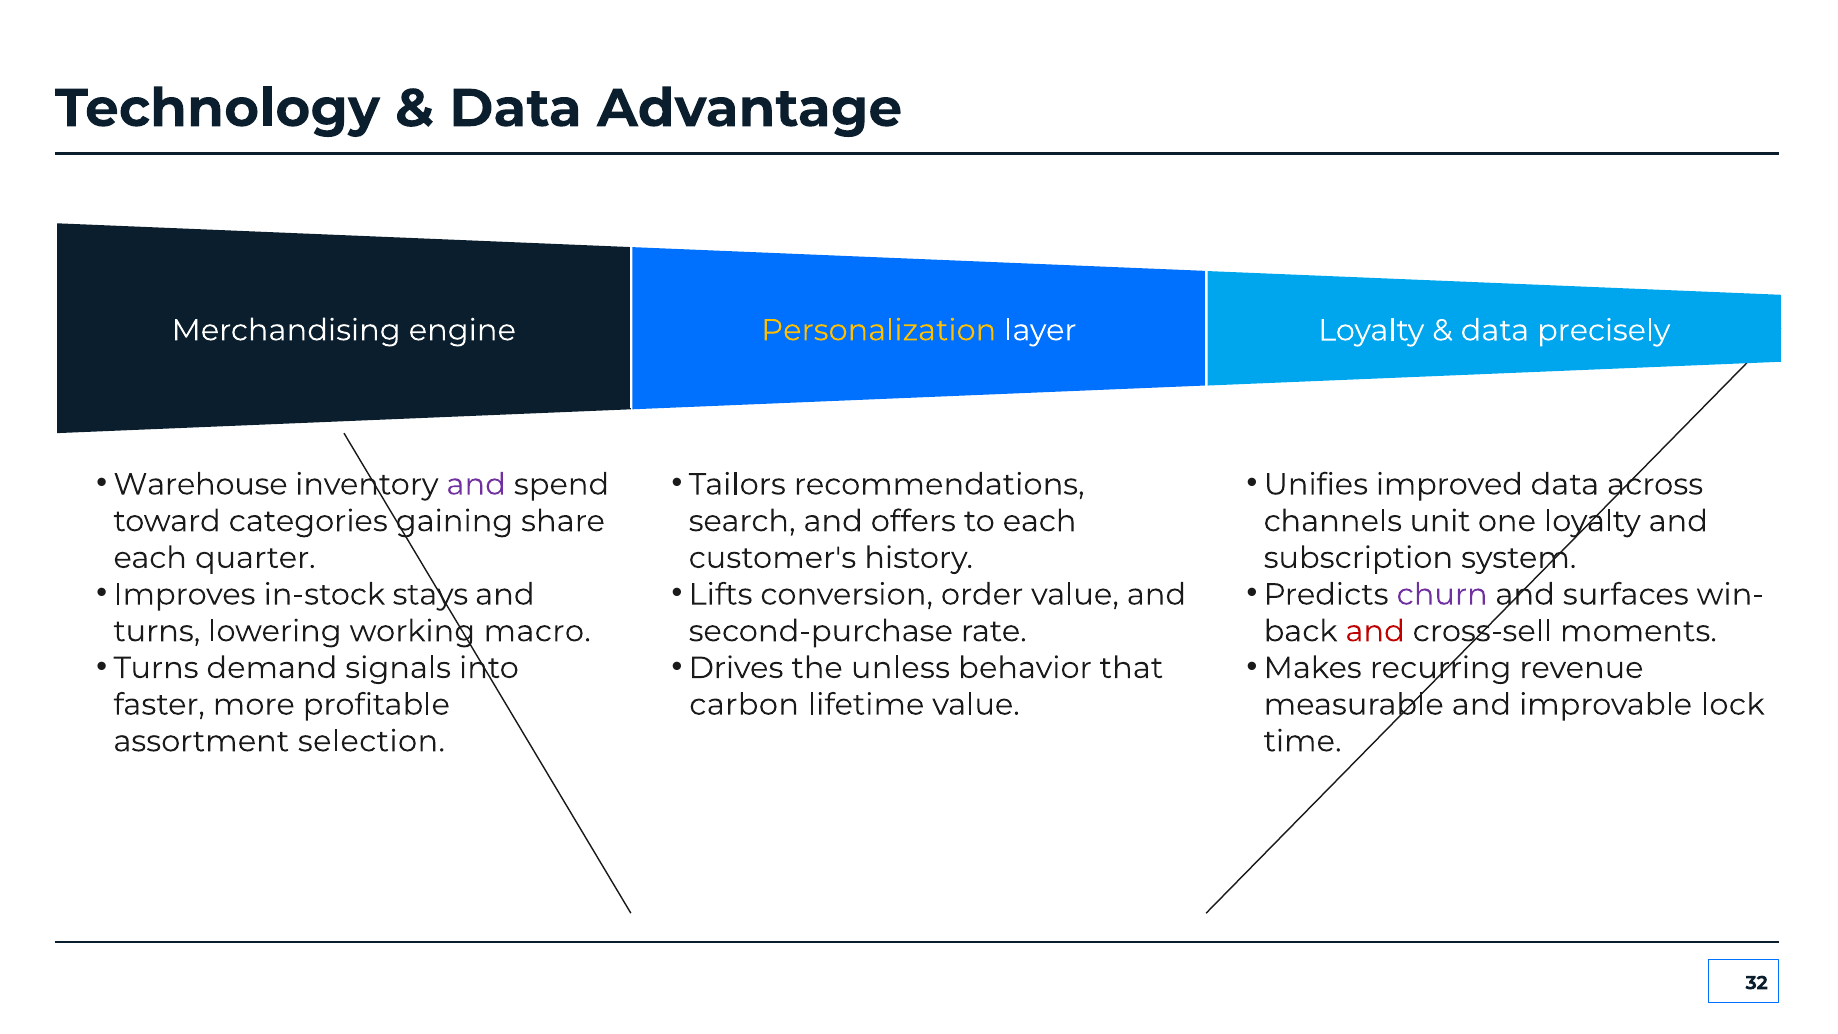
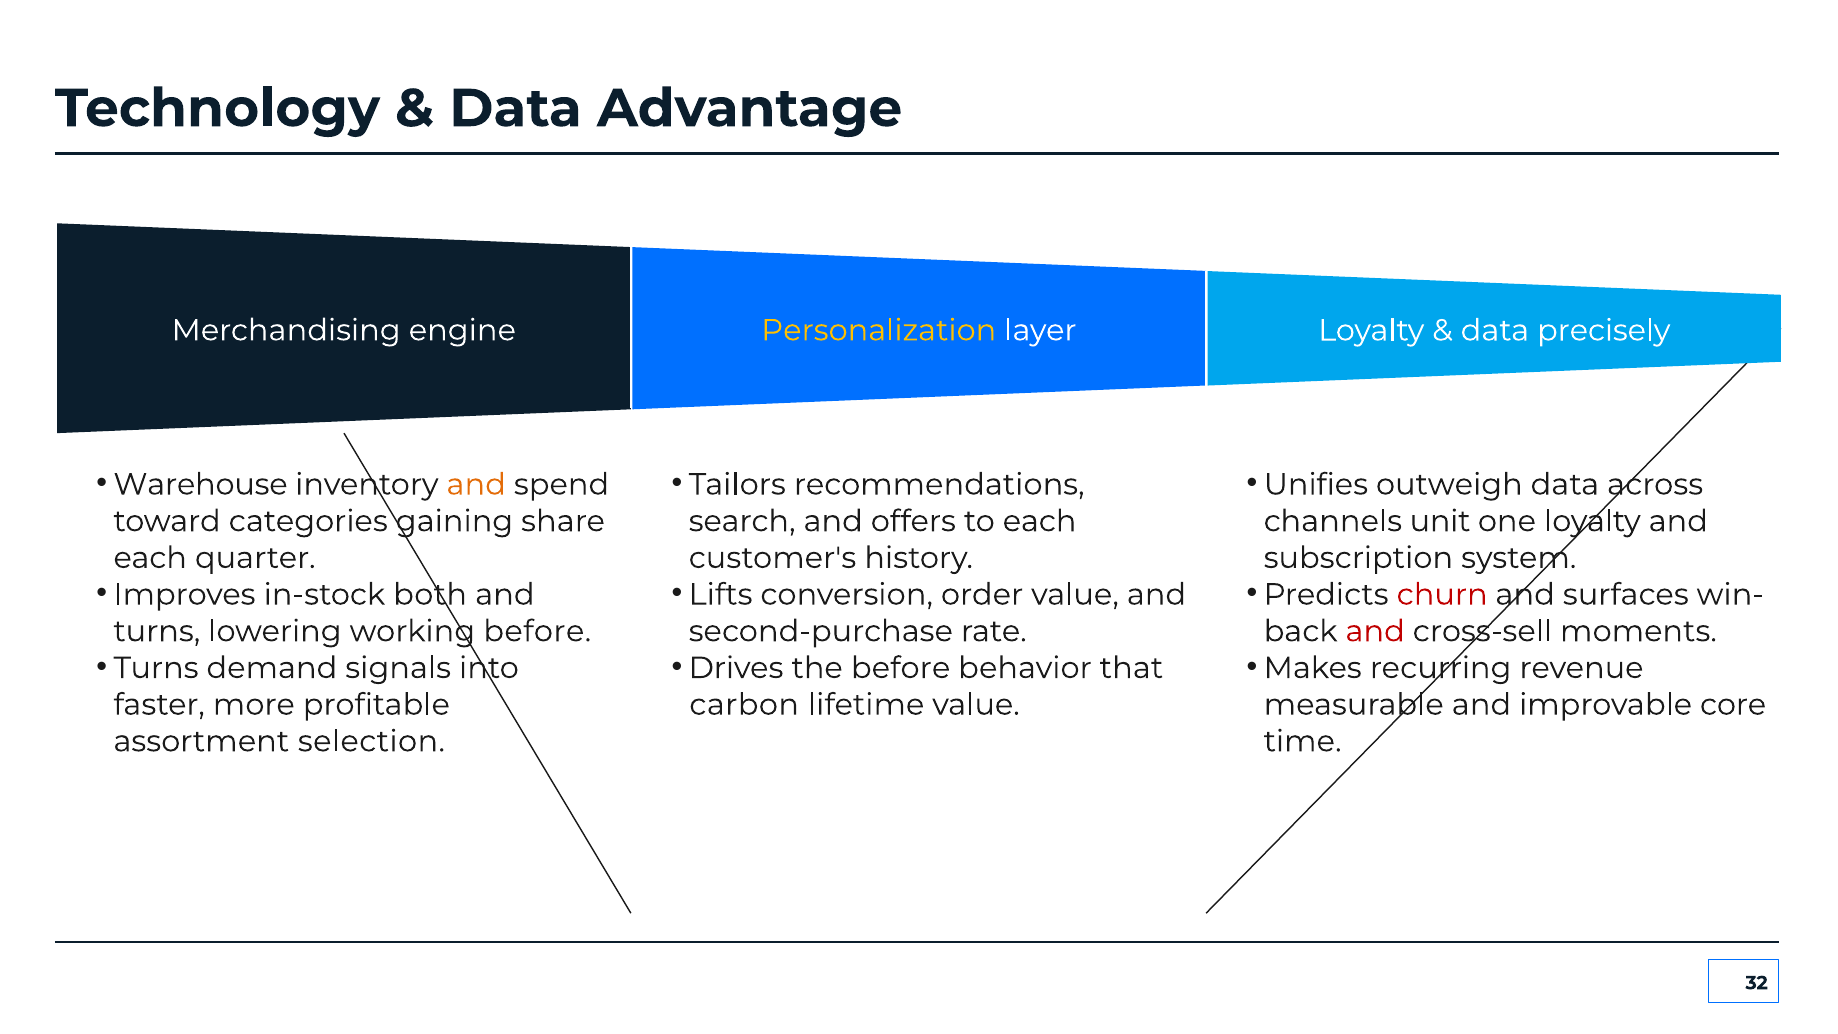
and at (476, 484) colour: purple -> orange
improved: improved -> outweigh
stays: stays -> both
churn colour: purple -> red
working macro: macro -> before
the unless: unless -> before
lock: lock -> core
